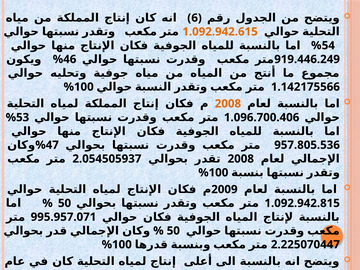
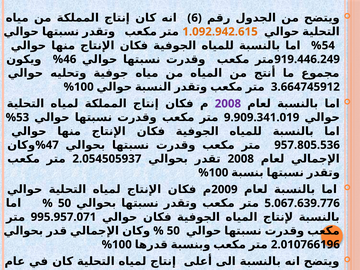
1.142175566: 1.142175566 -> 3.664745912
2008 at (228, 104) colour: orange -> purple
1.096.700.406: 1.096.700.406 -> 9.909.341.019
1.092.942.815: 1.092.942.815 -> 5.067.639.776
2.225070447: 2.225070447 -> 2.010766196
